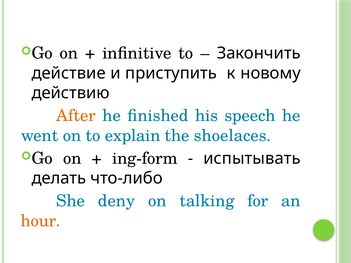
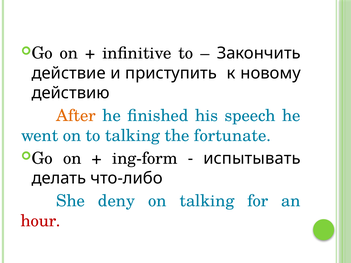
to explain: explain -> talking
shoelaces: shoelaces -> fortunate
hour colour: orange -> red
